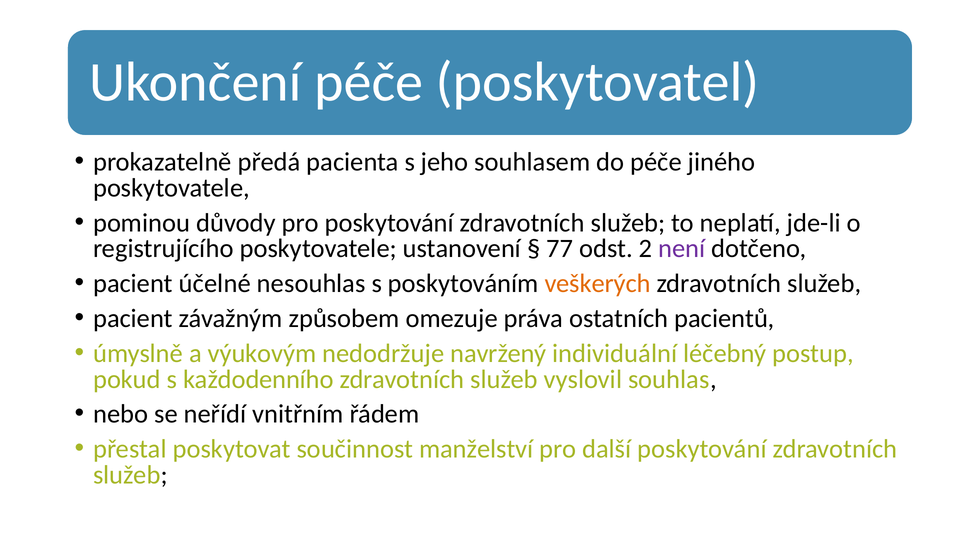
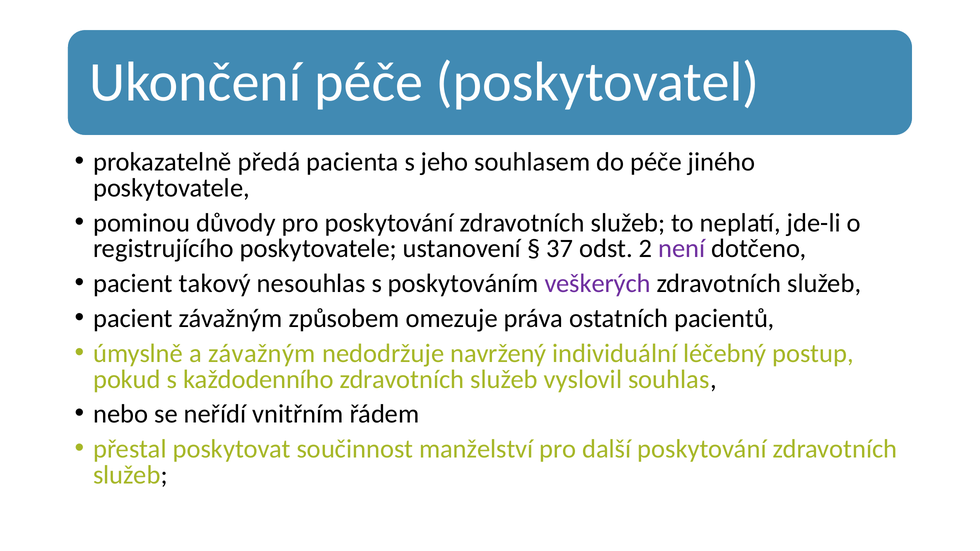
77: 77 -> 37
účelné: účelné -> takový
veškerých colour: orange -> purple
a výukovým: výukovým -> závažným
